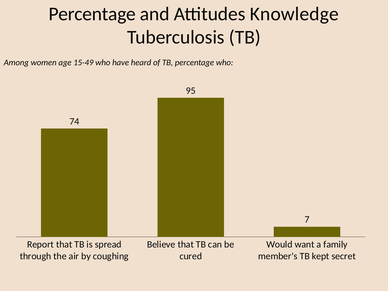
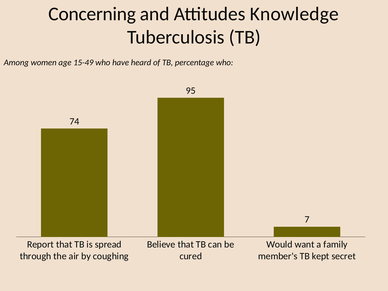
Percentage at (92, 14): Percentage -> Concerning
